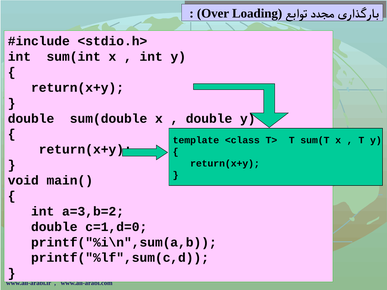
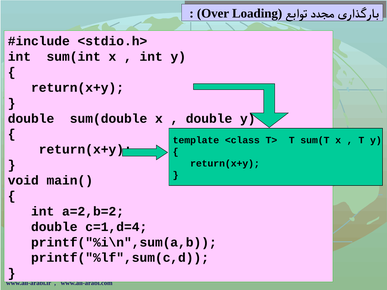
a=3,b=2: a=3,b=2 -> a=2,b=2
c=1,d=0: c=1,d=0 -> c=1,d=4
